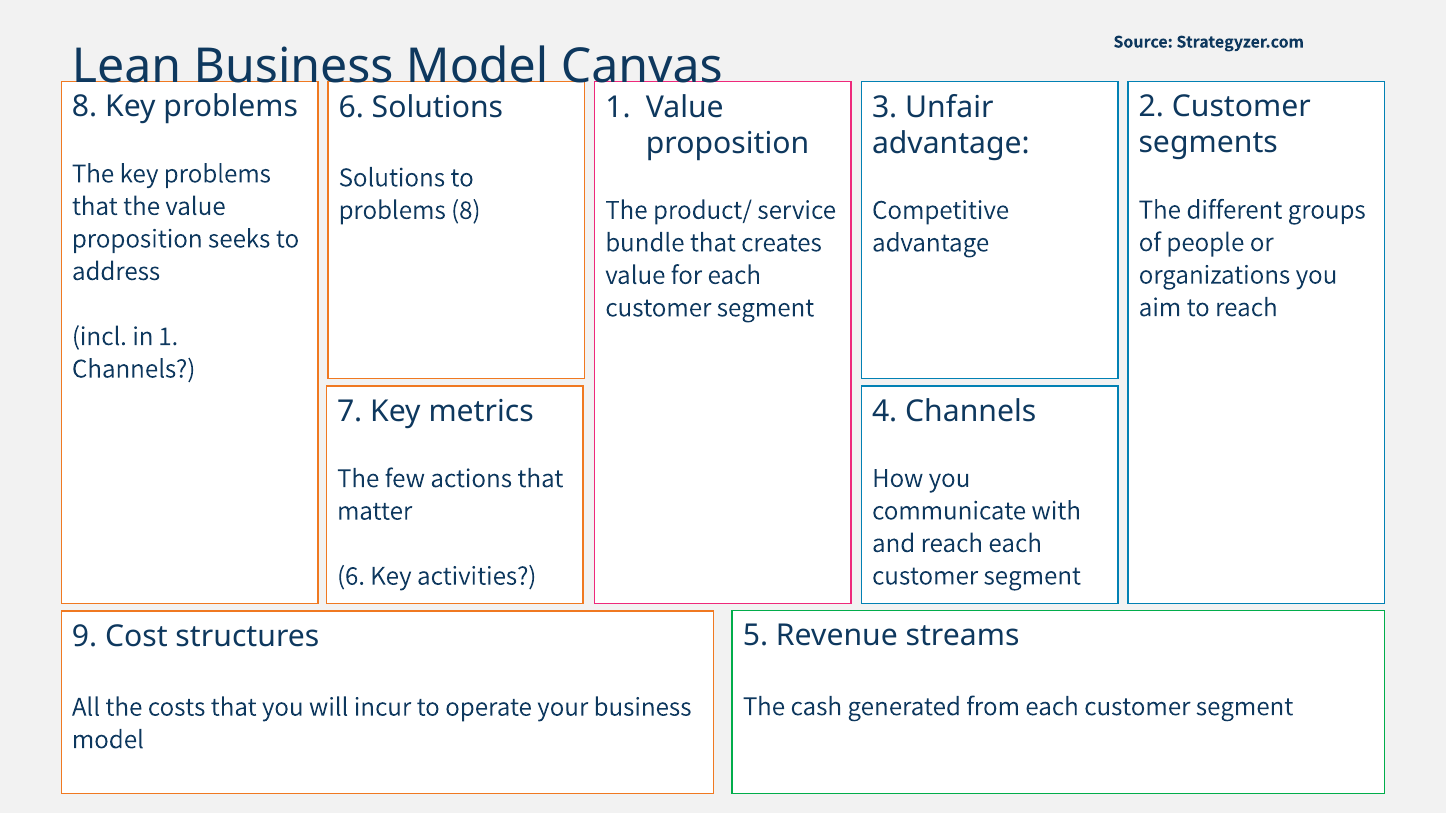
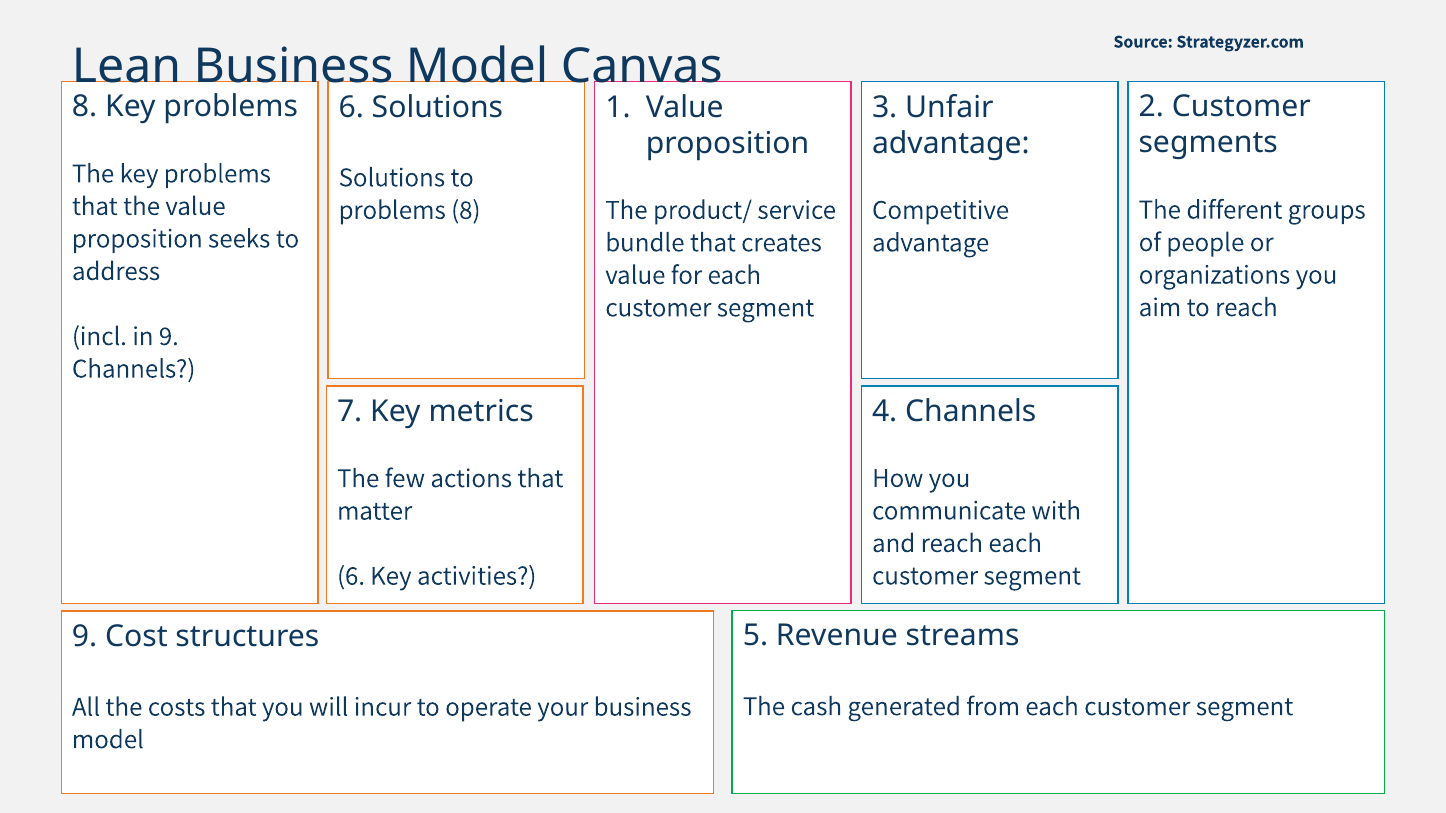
in 1: 1 -> 9
